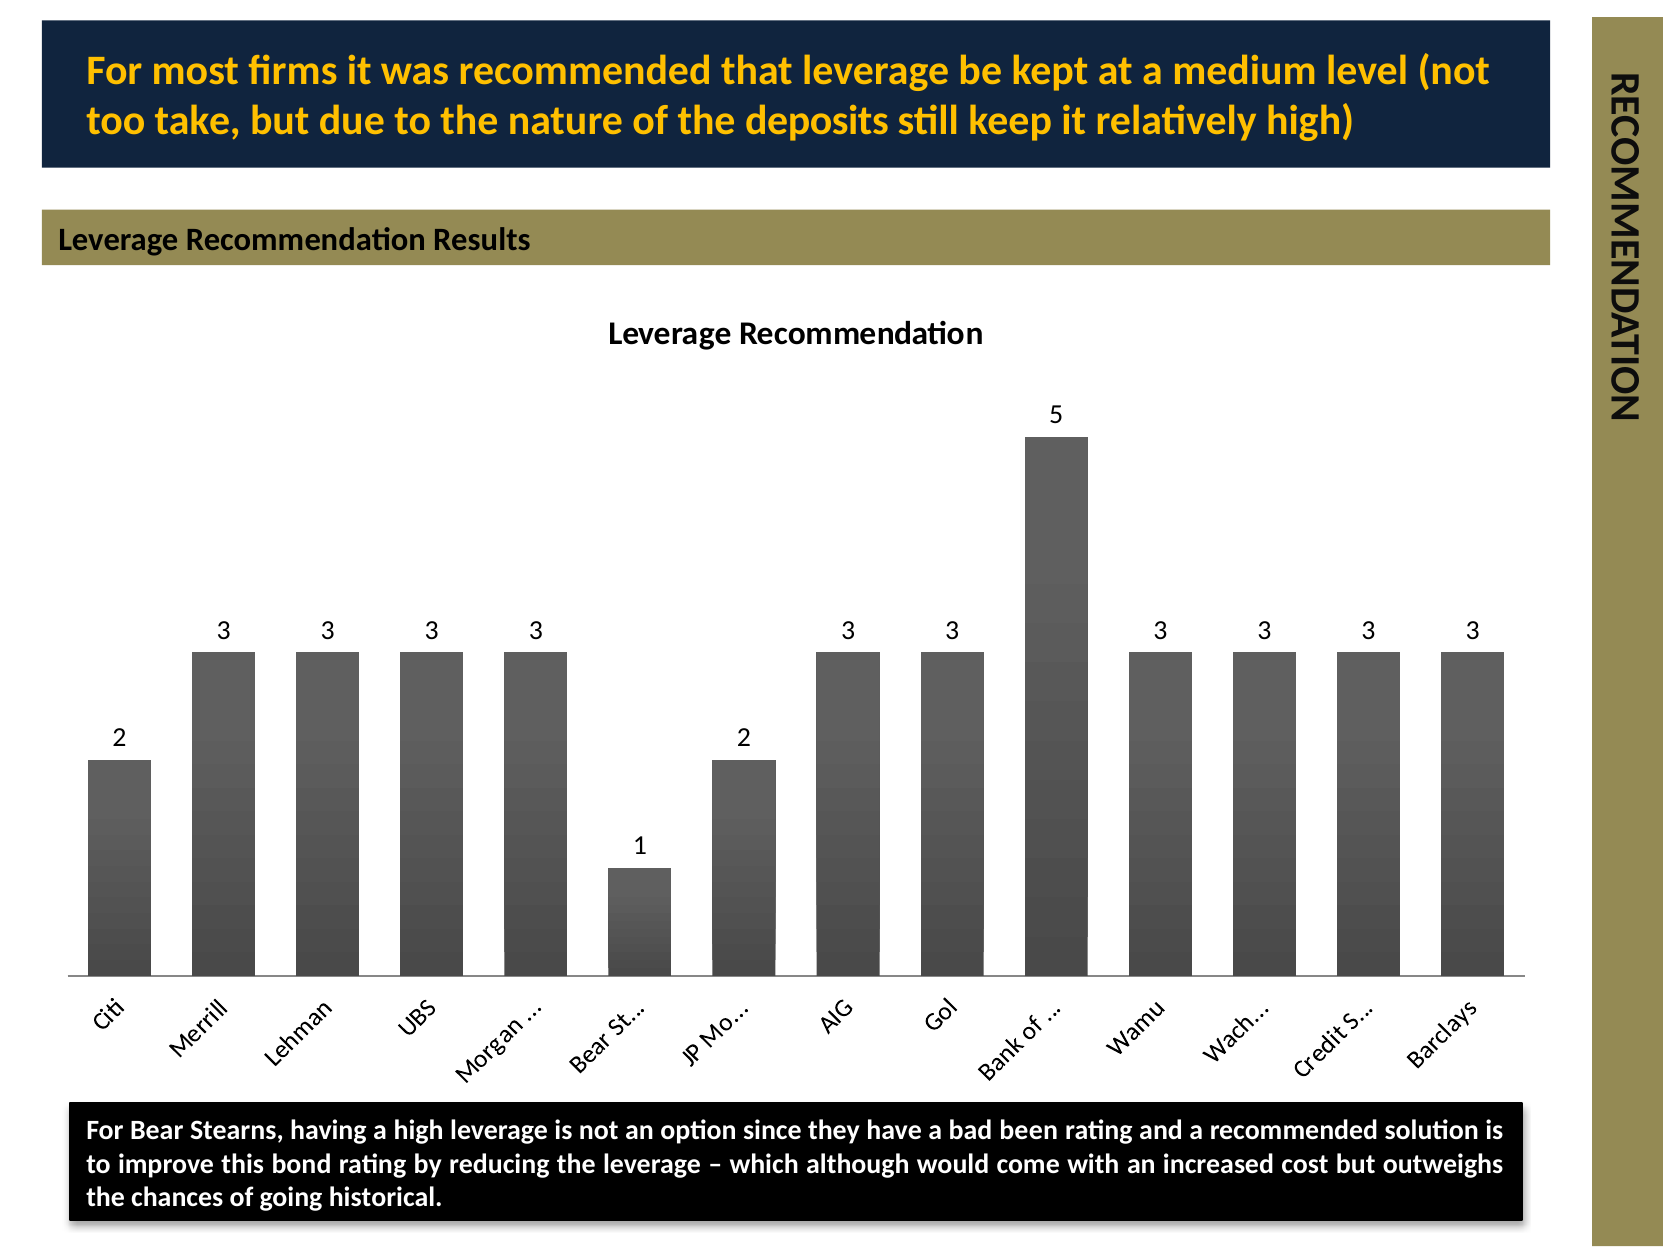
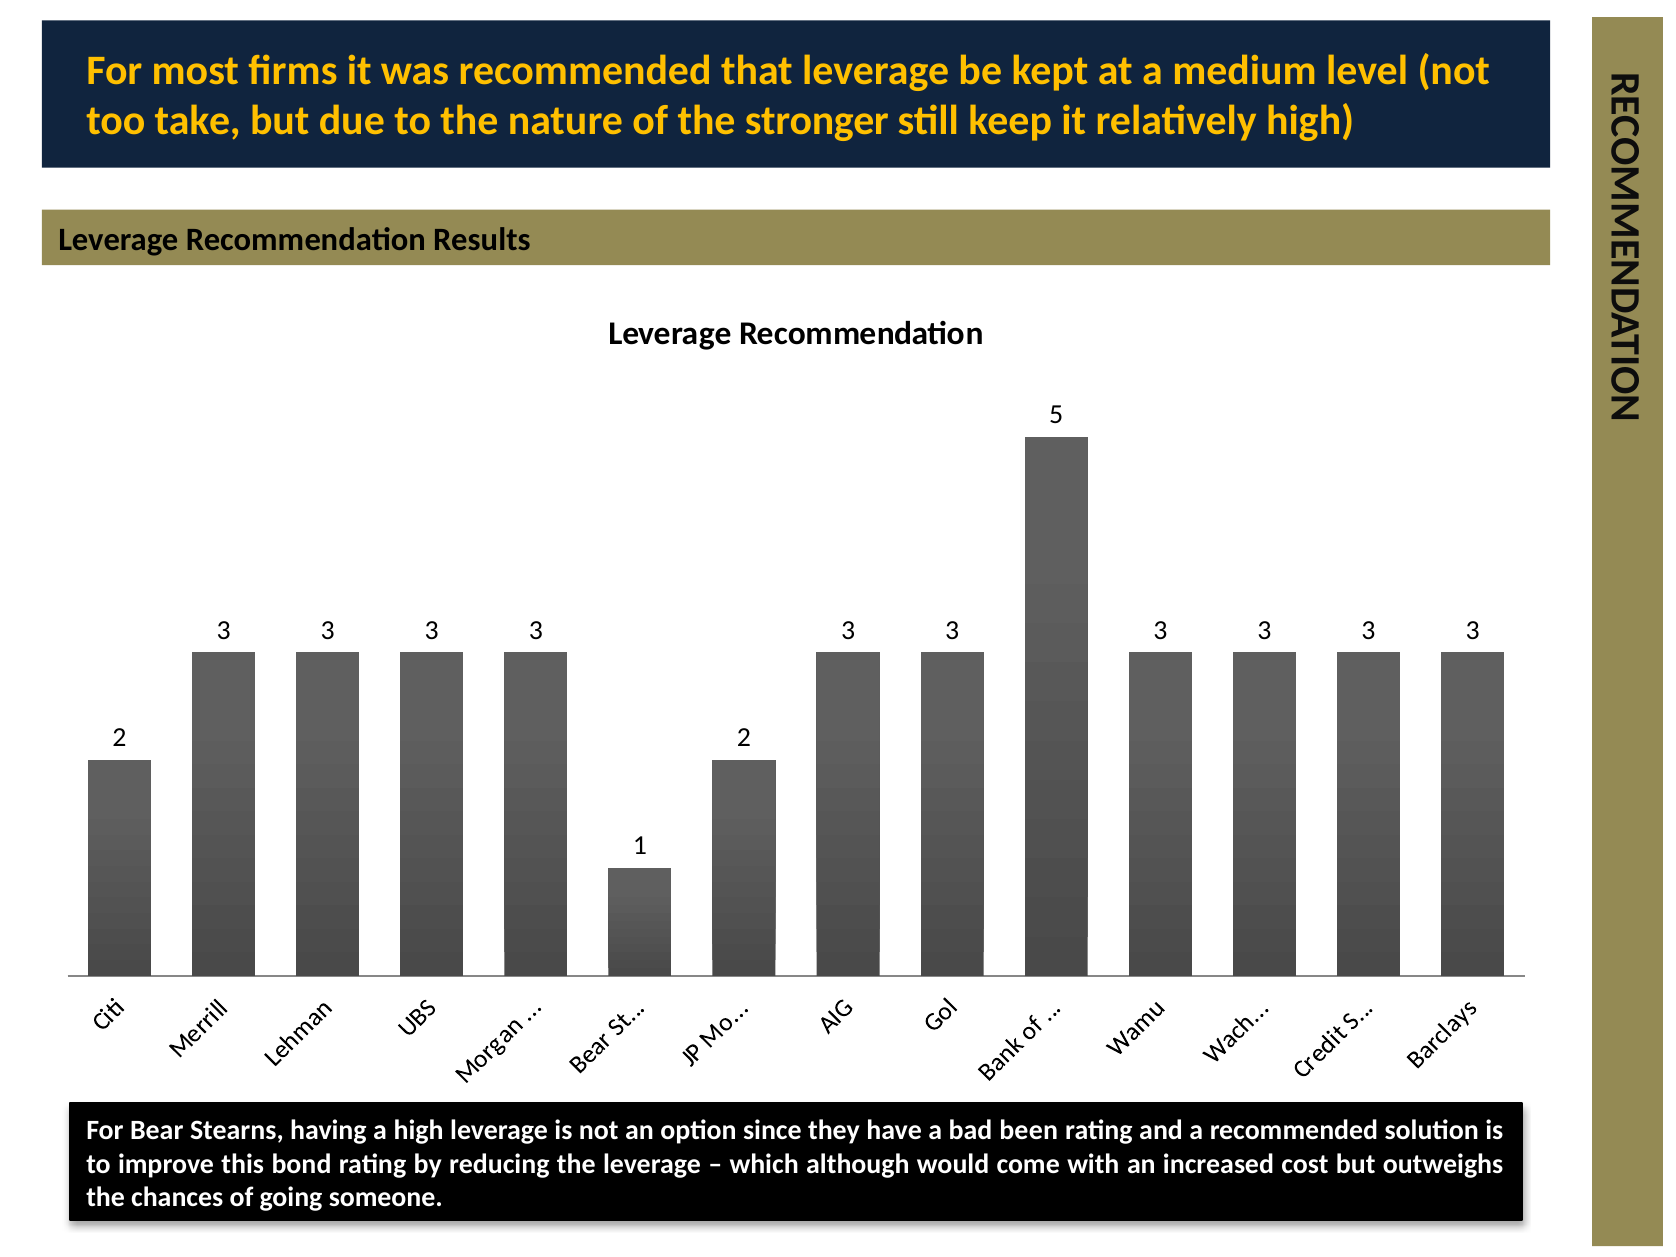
deposits: deposits -> stronger
historical: historical -> someone
